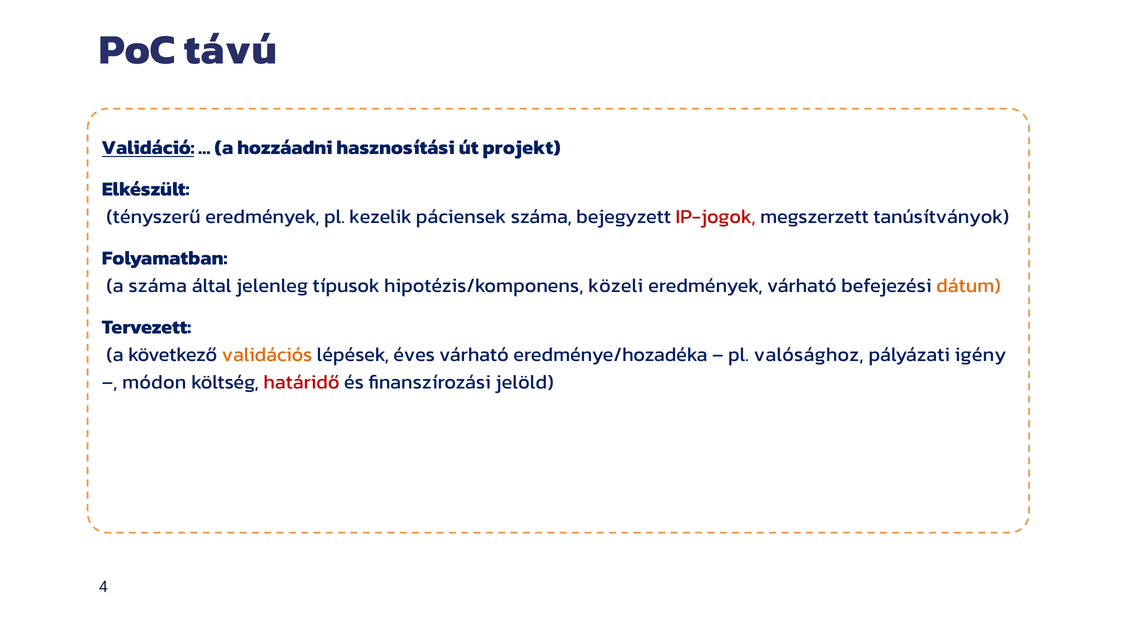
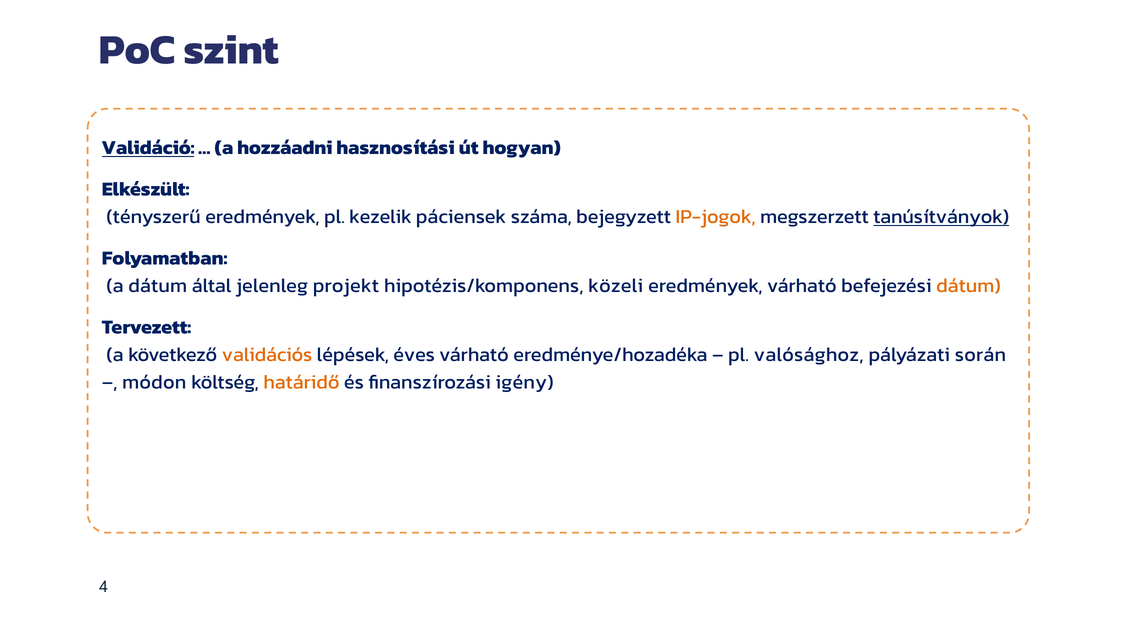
távú: távú -> szint
projekt: projekt -> hogyan
IP-jogok colour: red -> orange
tanúsítványok underline: none -> present
a száma: száma -> dátum
típusok: típusok -> projekt
igény: igény -> során
határidő colour: red -> orange
jelöld: jelöld -> igény
